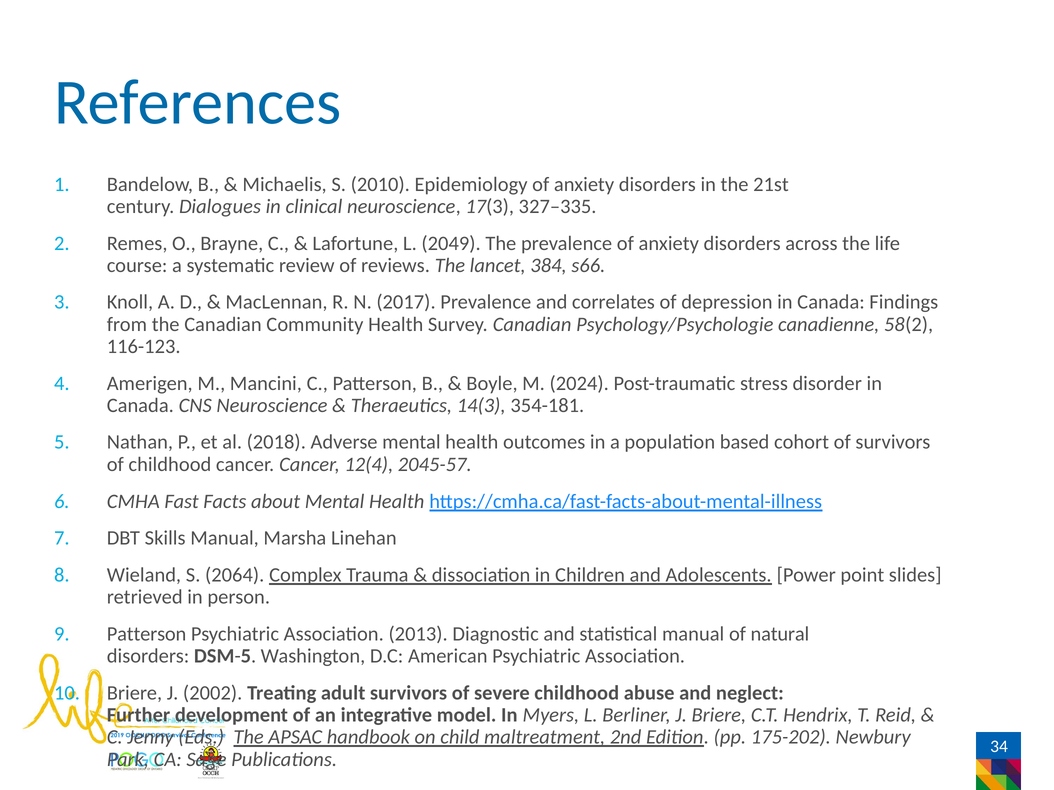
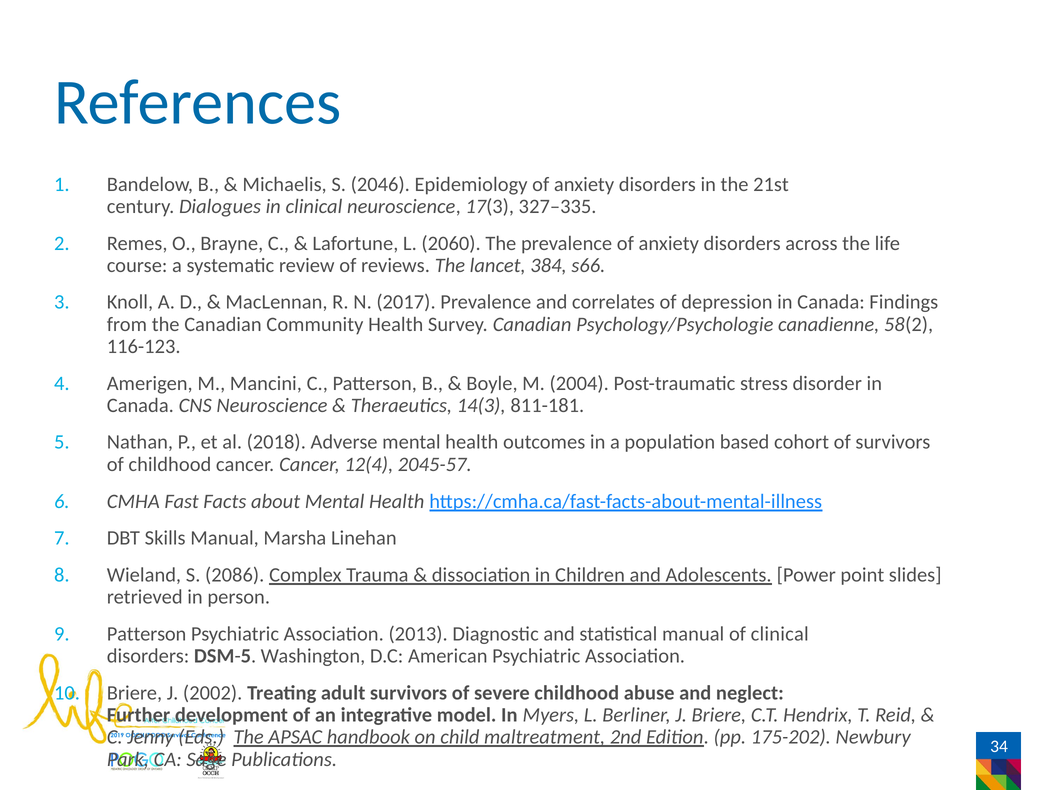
2010: 2010 -> 2046
2049: 2049 -> 2060
2024: 2024 -> 2004
354-181: 354-181 -> 811-181
2064: 2064 -> 2086
of natural: natural -> clinical
